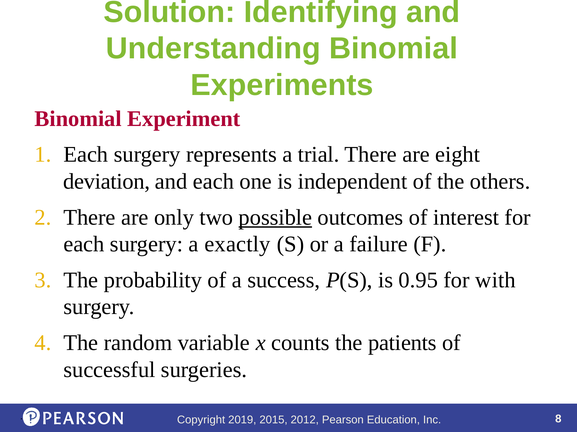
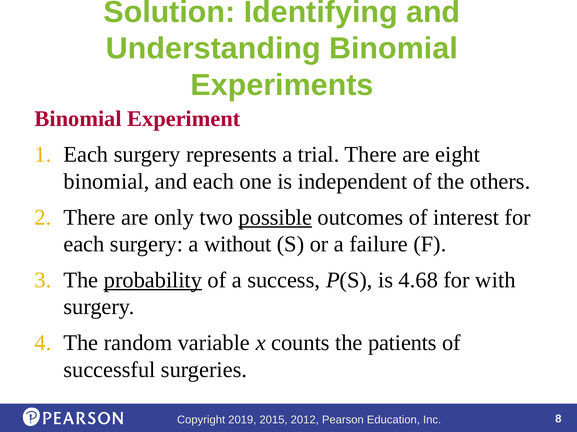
deviation at (107, 182): deviation -> binomial
exactly: exactly -> without
probability underline: none -> present
0.95: 0.95 -> 4.68
